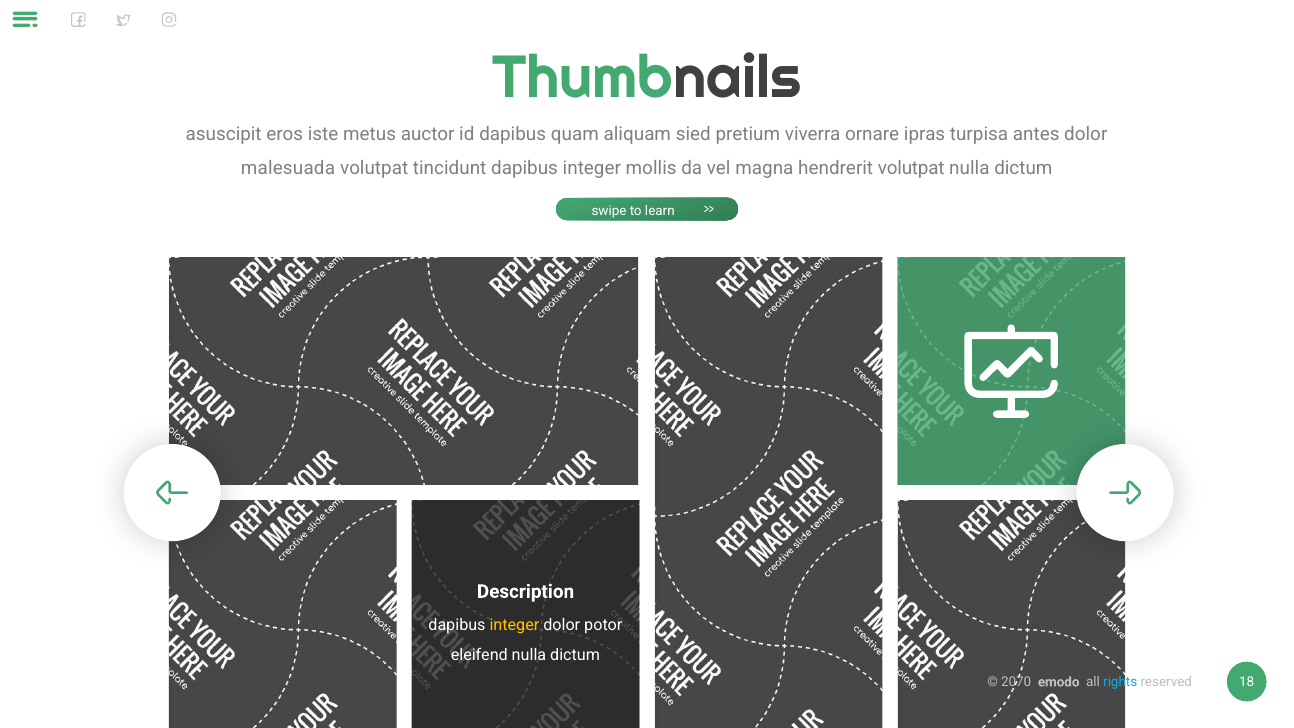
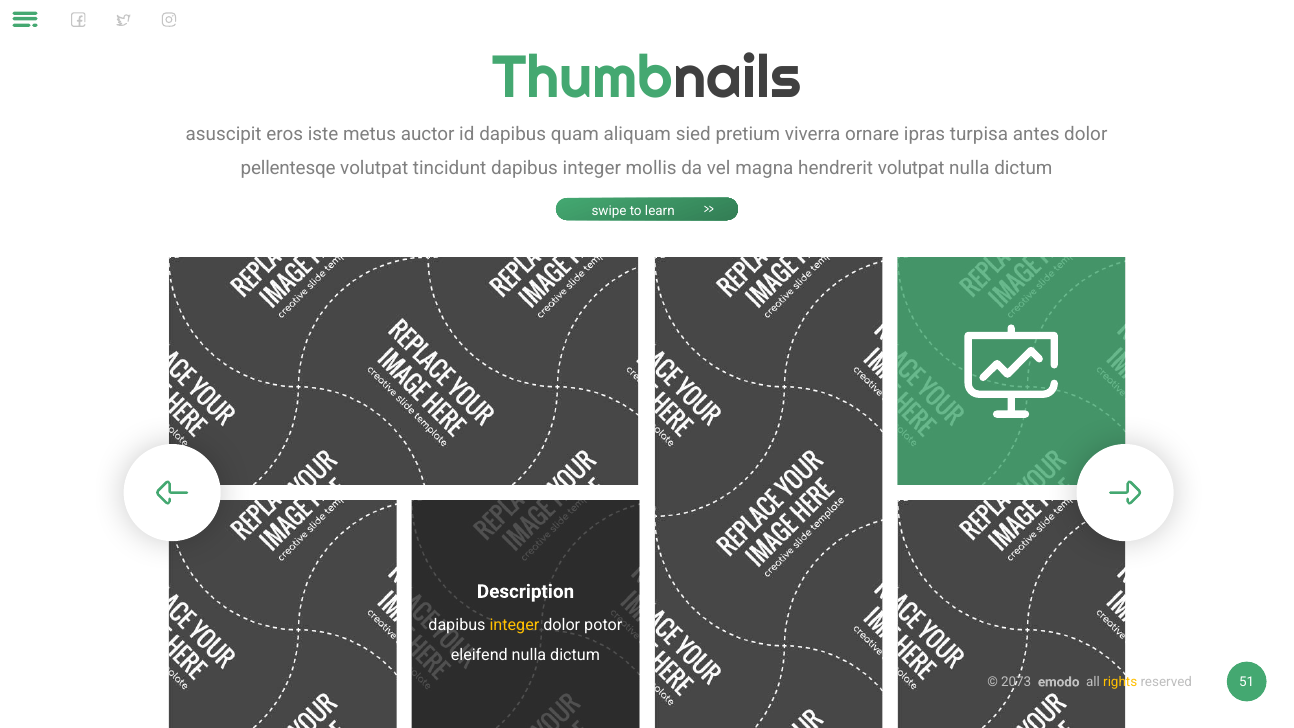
malesuada: malesuada -> pellentesqe
2070: 2070 -> 2073
rights colour: light blue -> yellow
18: 18 -> 51
